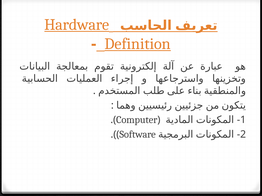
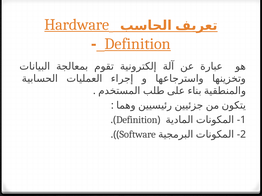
Computer at (137, 120): Computer -> Definition
